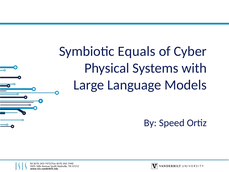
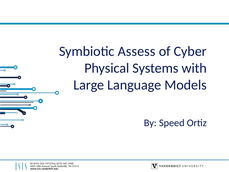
Equals: Equals -> Assess
